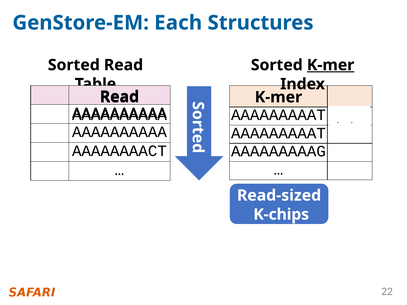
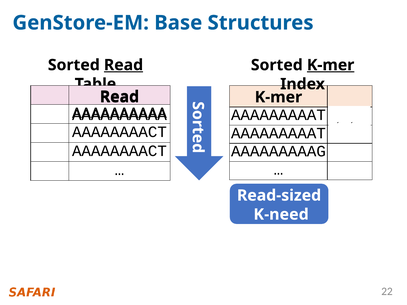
Each: Each -> Base
Read at (123, 65) underline: none -> present
AAAAAAAAAA at (119, 132): AAAAAAAAAA -> AAAAAAAACT
K-chips: K-chips -> K-need
